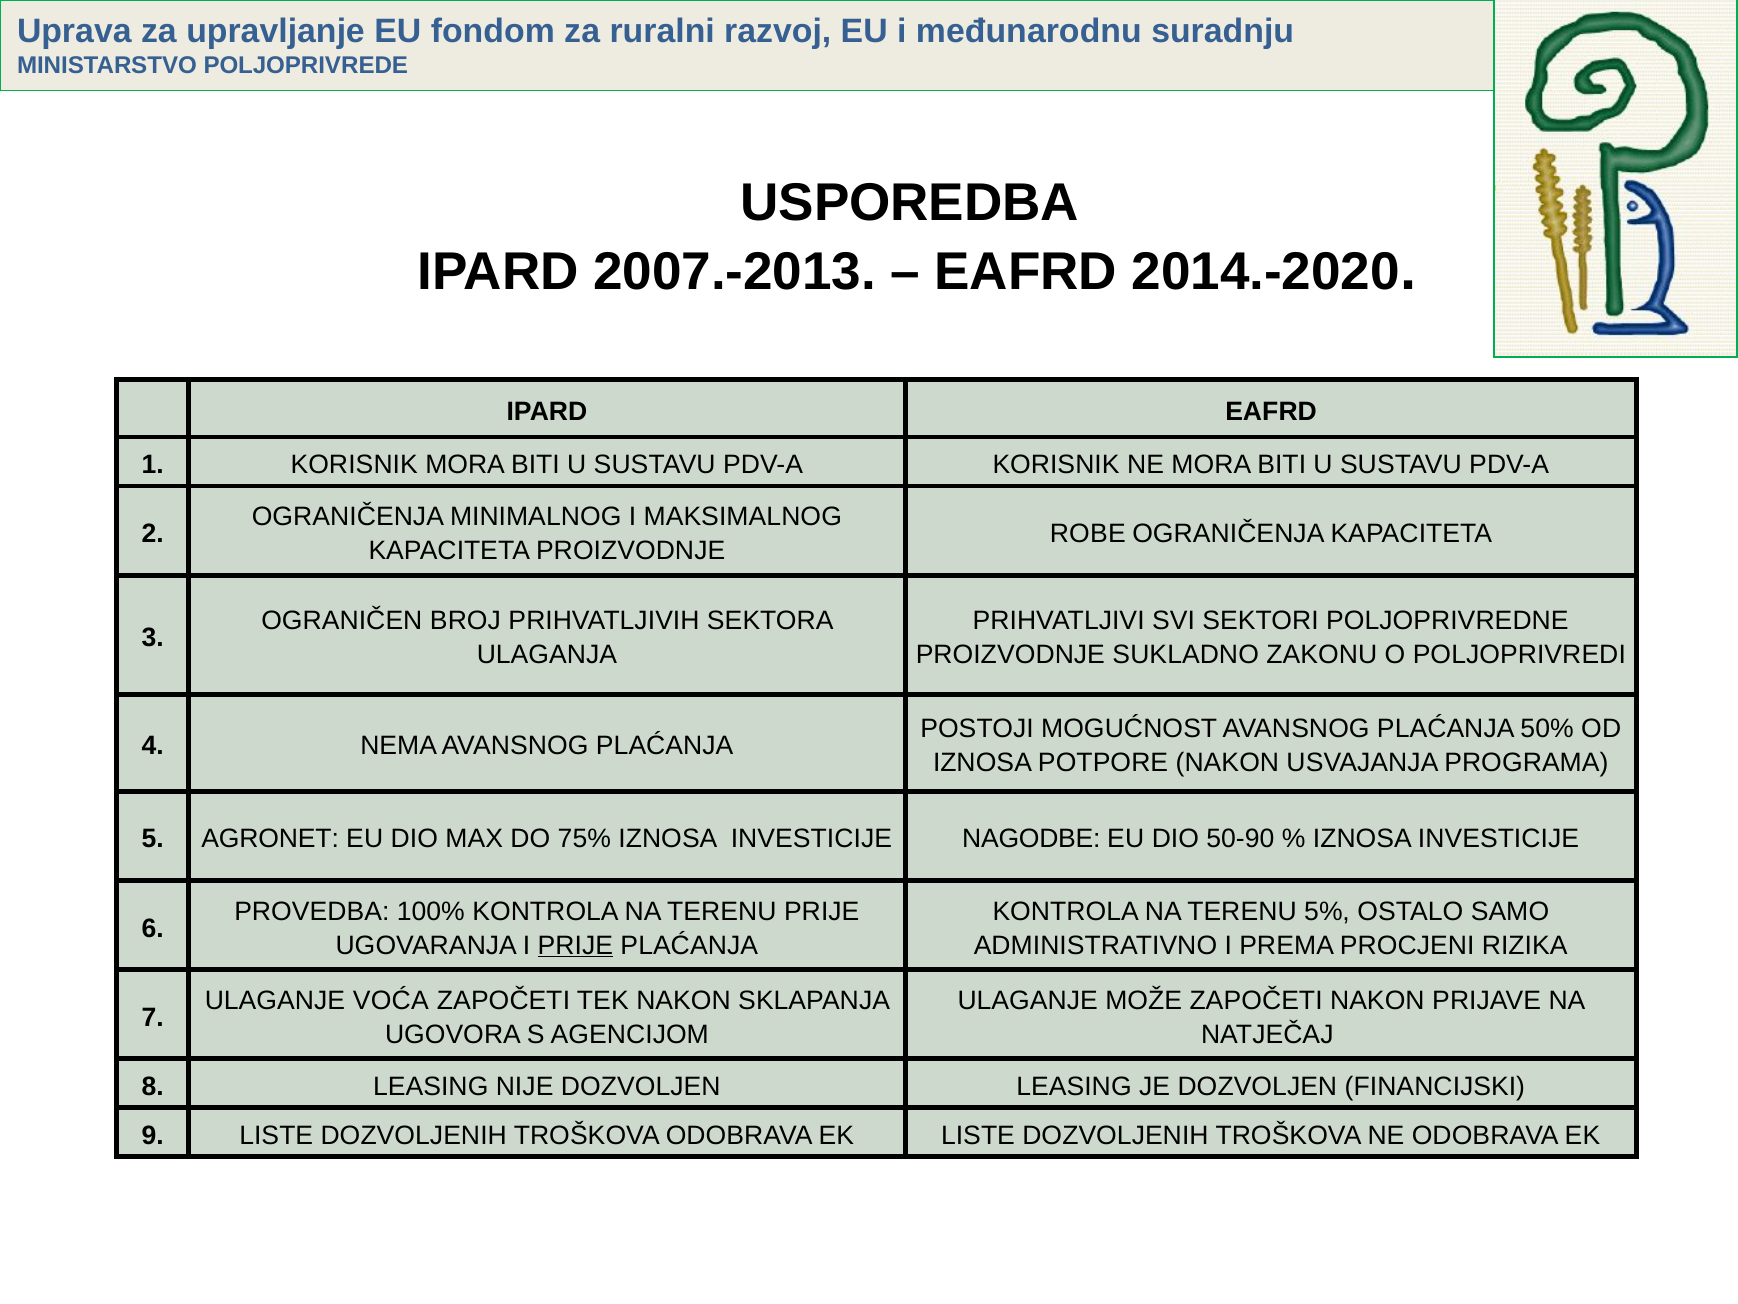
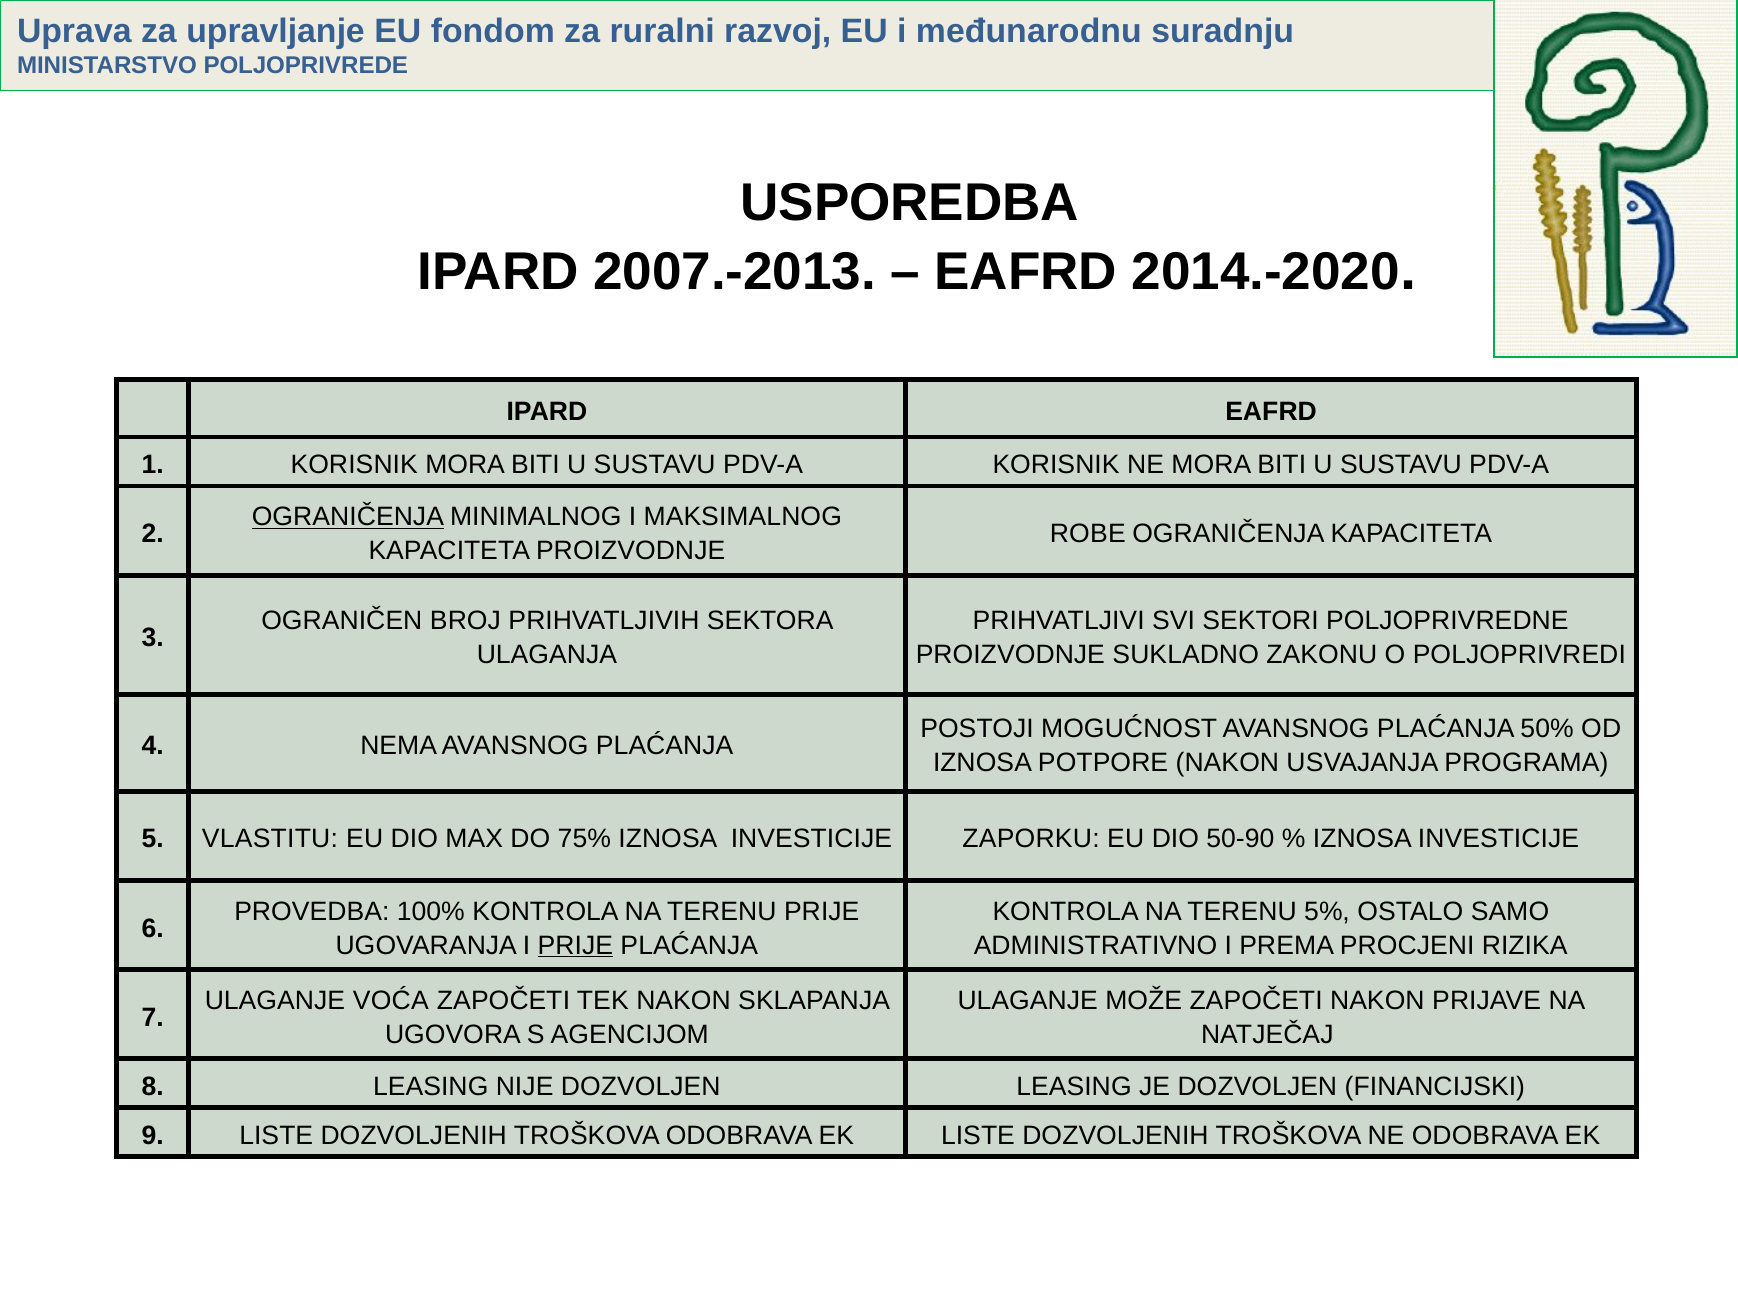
OGRANIČENJA at (348, 517) underline: none -> present
AGRONET: AGRONET -> VLASTITU
NAGODBE: NAGODBE -> ZAPORKU
